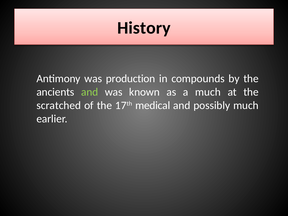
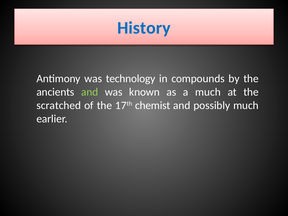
History colour: black -> blue
production: production -> technology
medical: medical -> chemist
